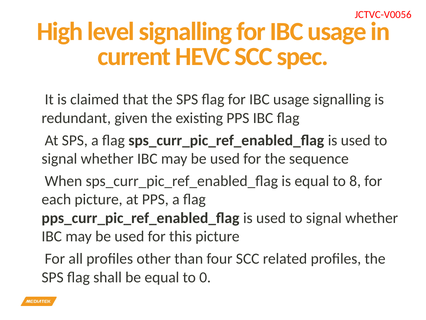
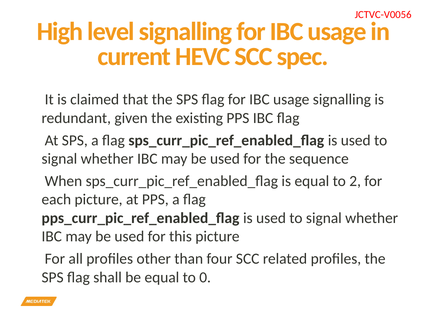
8: 8 -> 2
